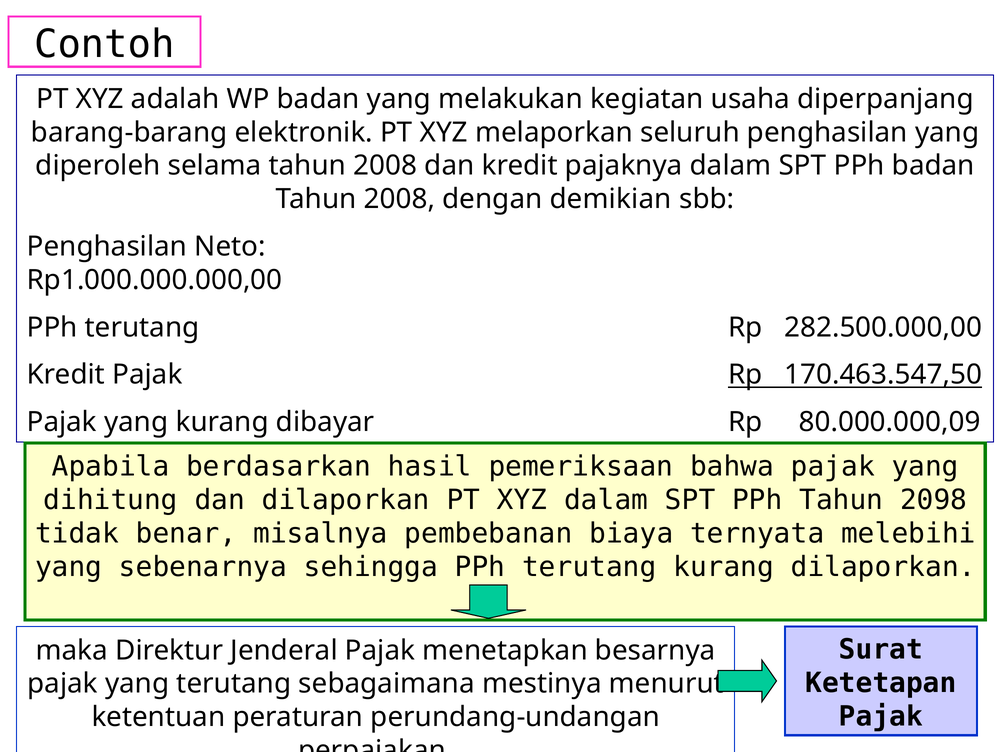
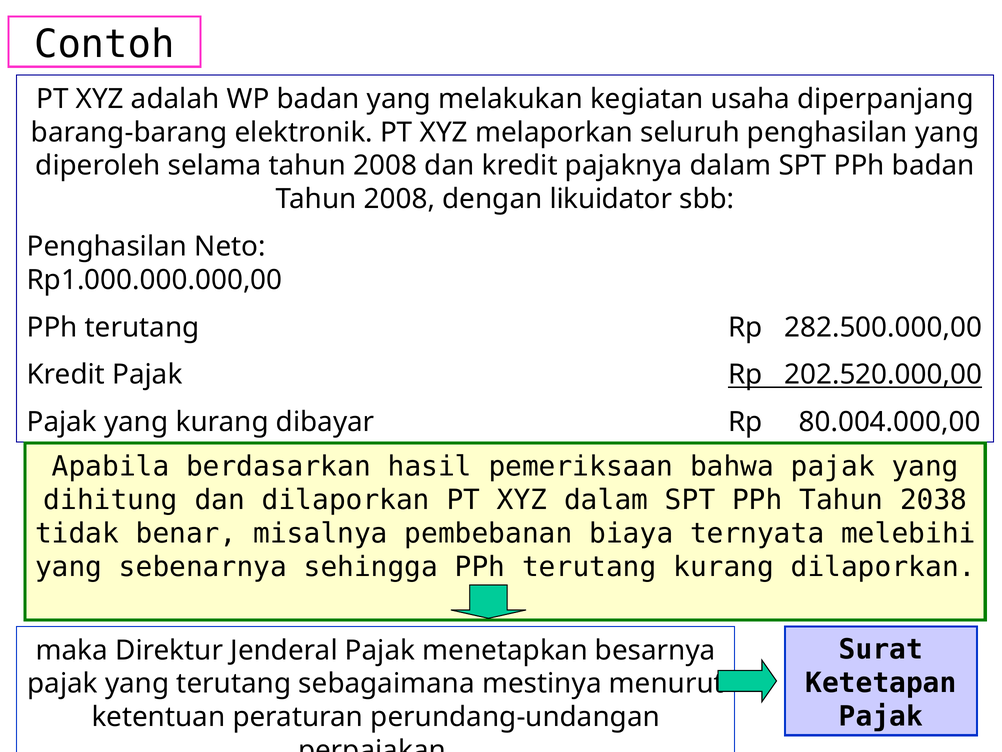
demikian: demikian -> likuidator
170.463.547,50: 170.463.547,50 -> 202.520.000,00
80.000.000,09: 80.000.000,09 -> 80.004.000,00
2098: 2098 -> 2038
